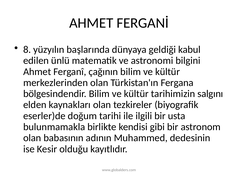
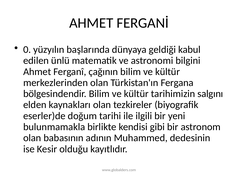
8: 8 -> 0
usta: usta -> yeni
